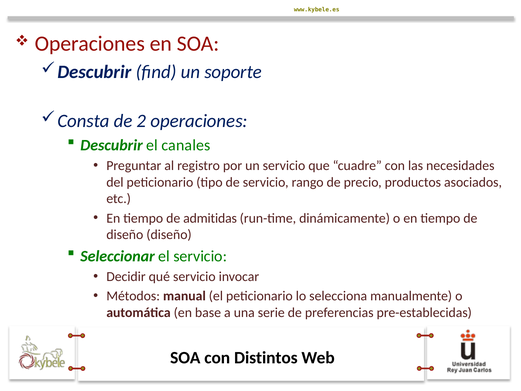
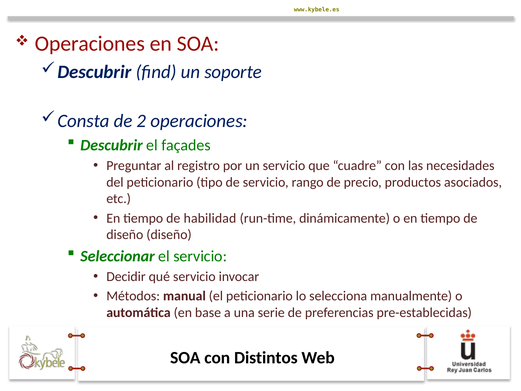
canales: canales -> façades
admitidas: admitidas -> habilidad
